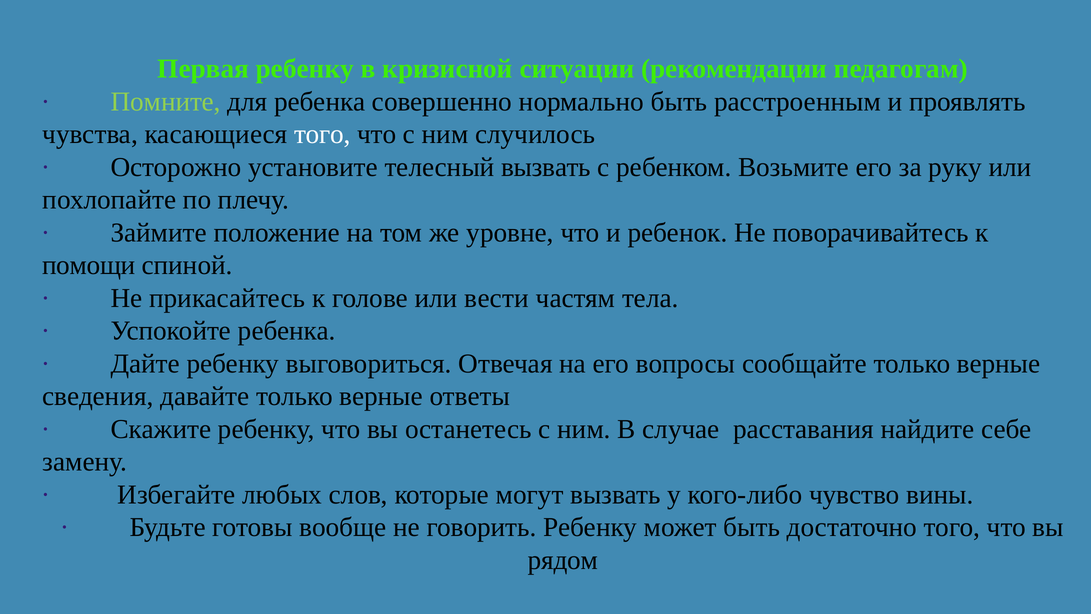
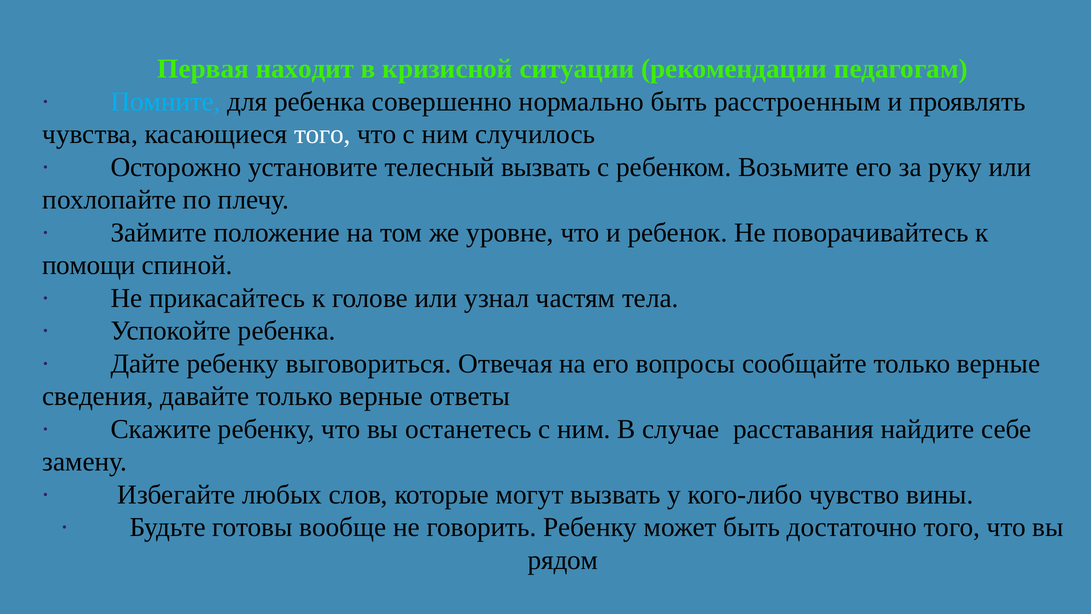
Первая ребенку: ребенку -> находит
Помните colour: light green -> light blue
вести: вести -> узнал
